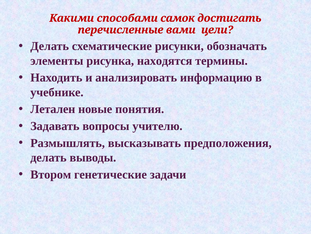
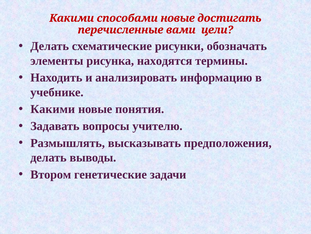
способами самок: самок -> новые
Летален at (53, 109): Летален -> Какими
